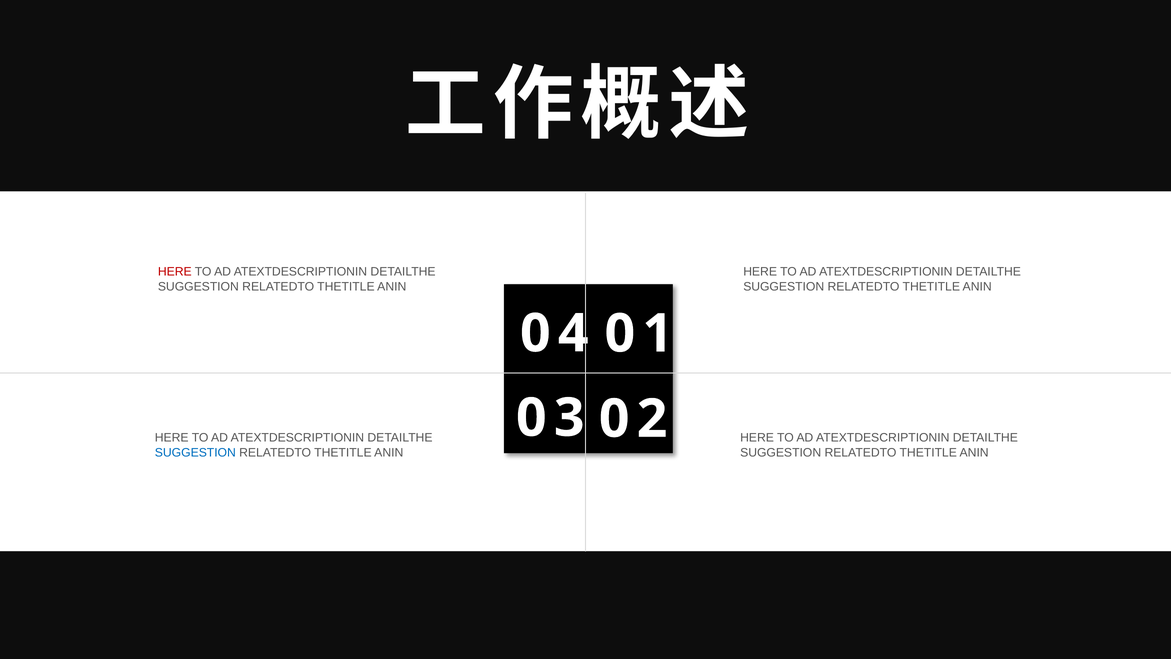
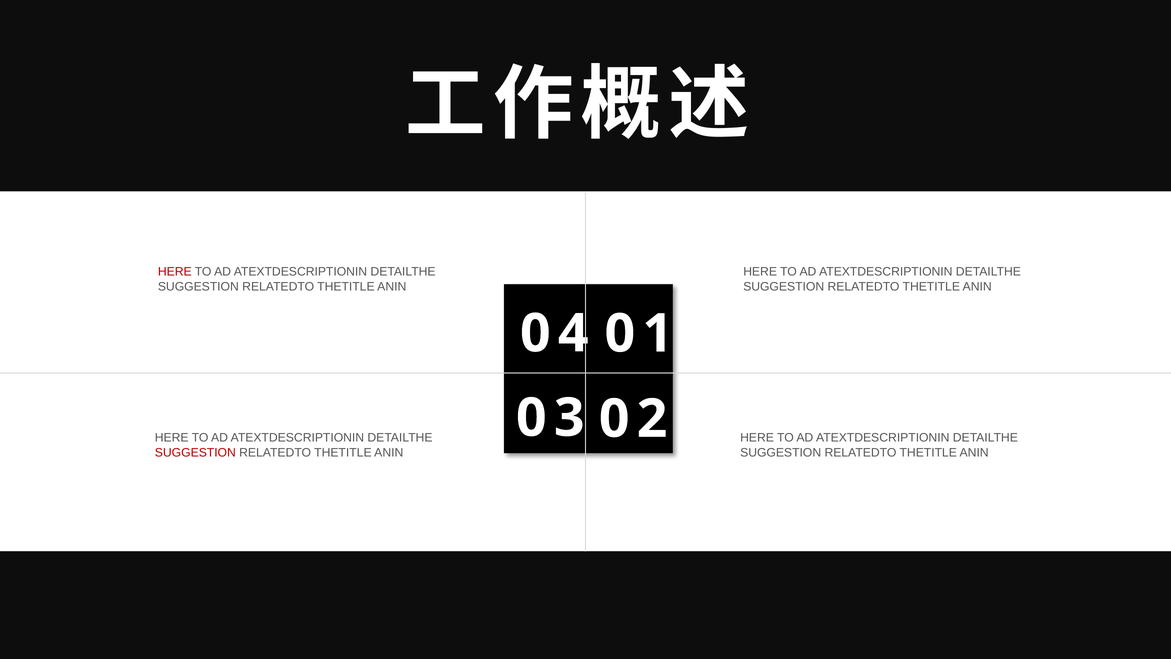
SUGGESTION at (195, 452) colour: blue -> red
